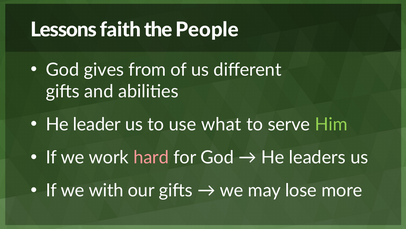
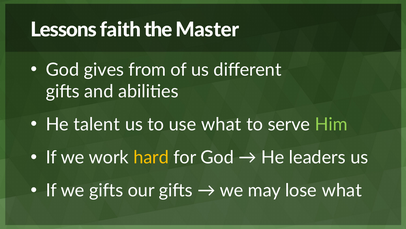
People: People -> Master
leader: leader -> talent
hard colour: pink -> yellow
we with: with -> gifts
lose more: more -> what
